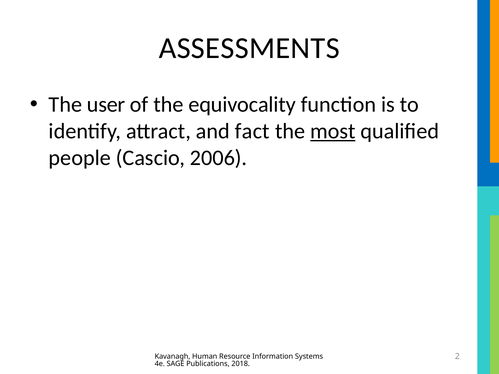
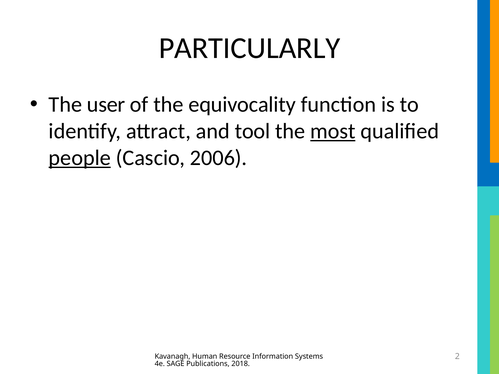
ASSESSMENTS: ASSESSMENTS -> PARTICULARLY
fact: fact -> tool
people underline: none -> present
